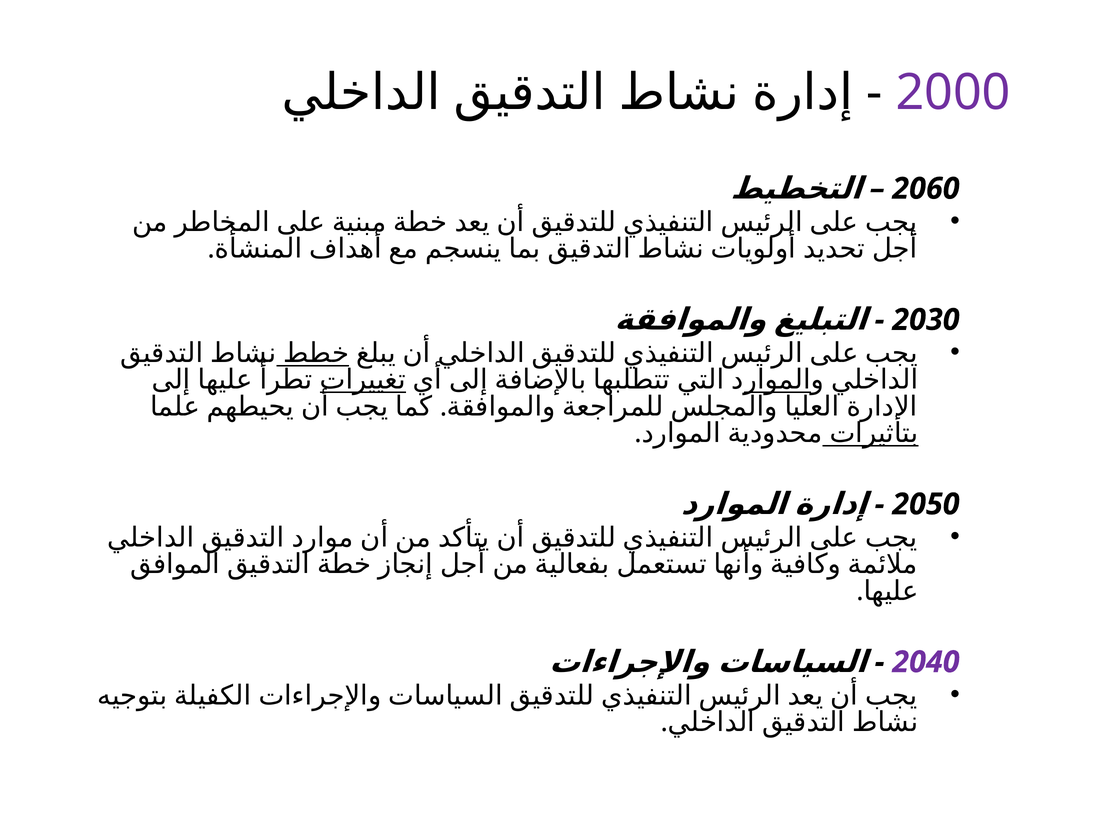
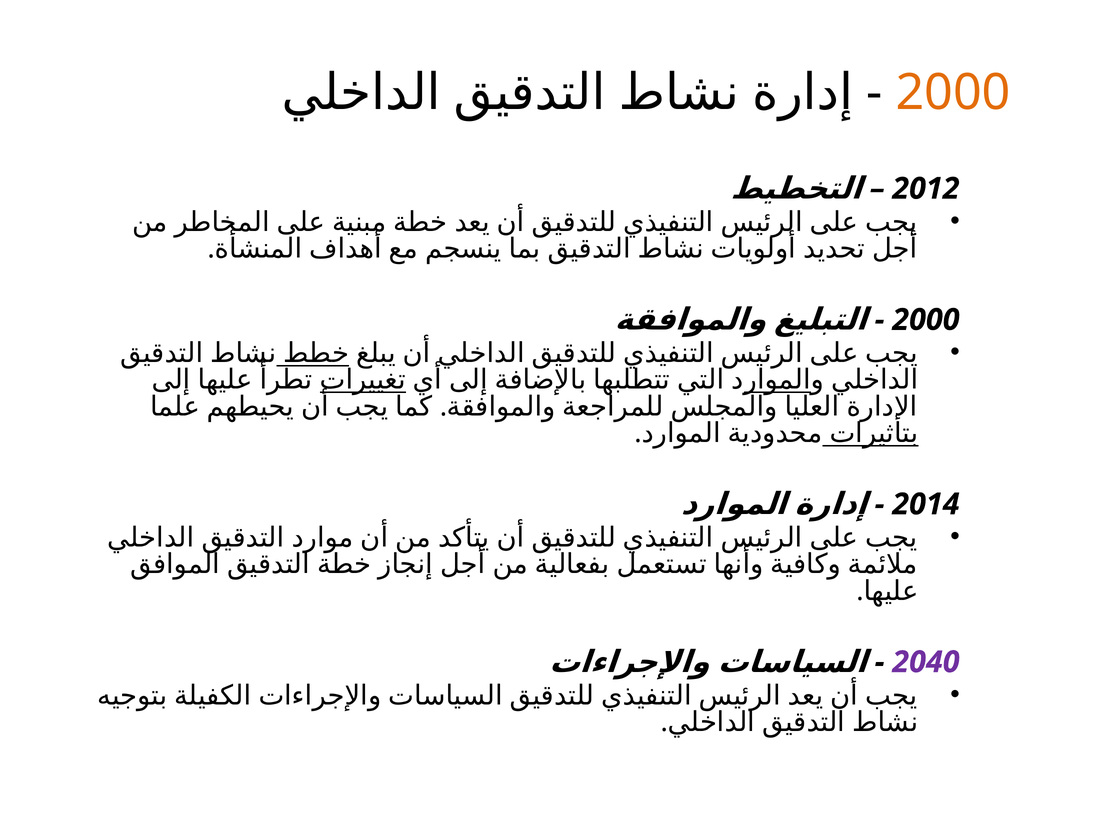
2000 at (953, 93) colour: purple -> orange
2060: 2060 -> 2012
2030 at (926, 320): 2030 -> 2000
2050: 2050 -> 2014
